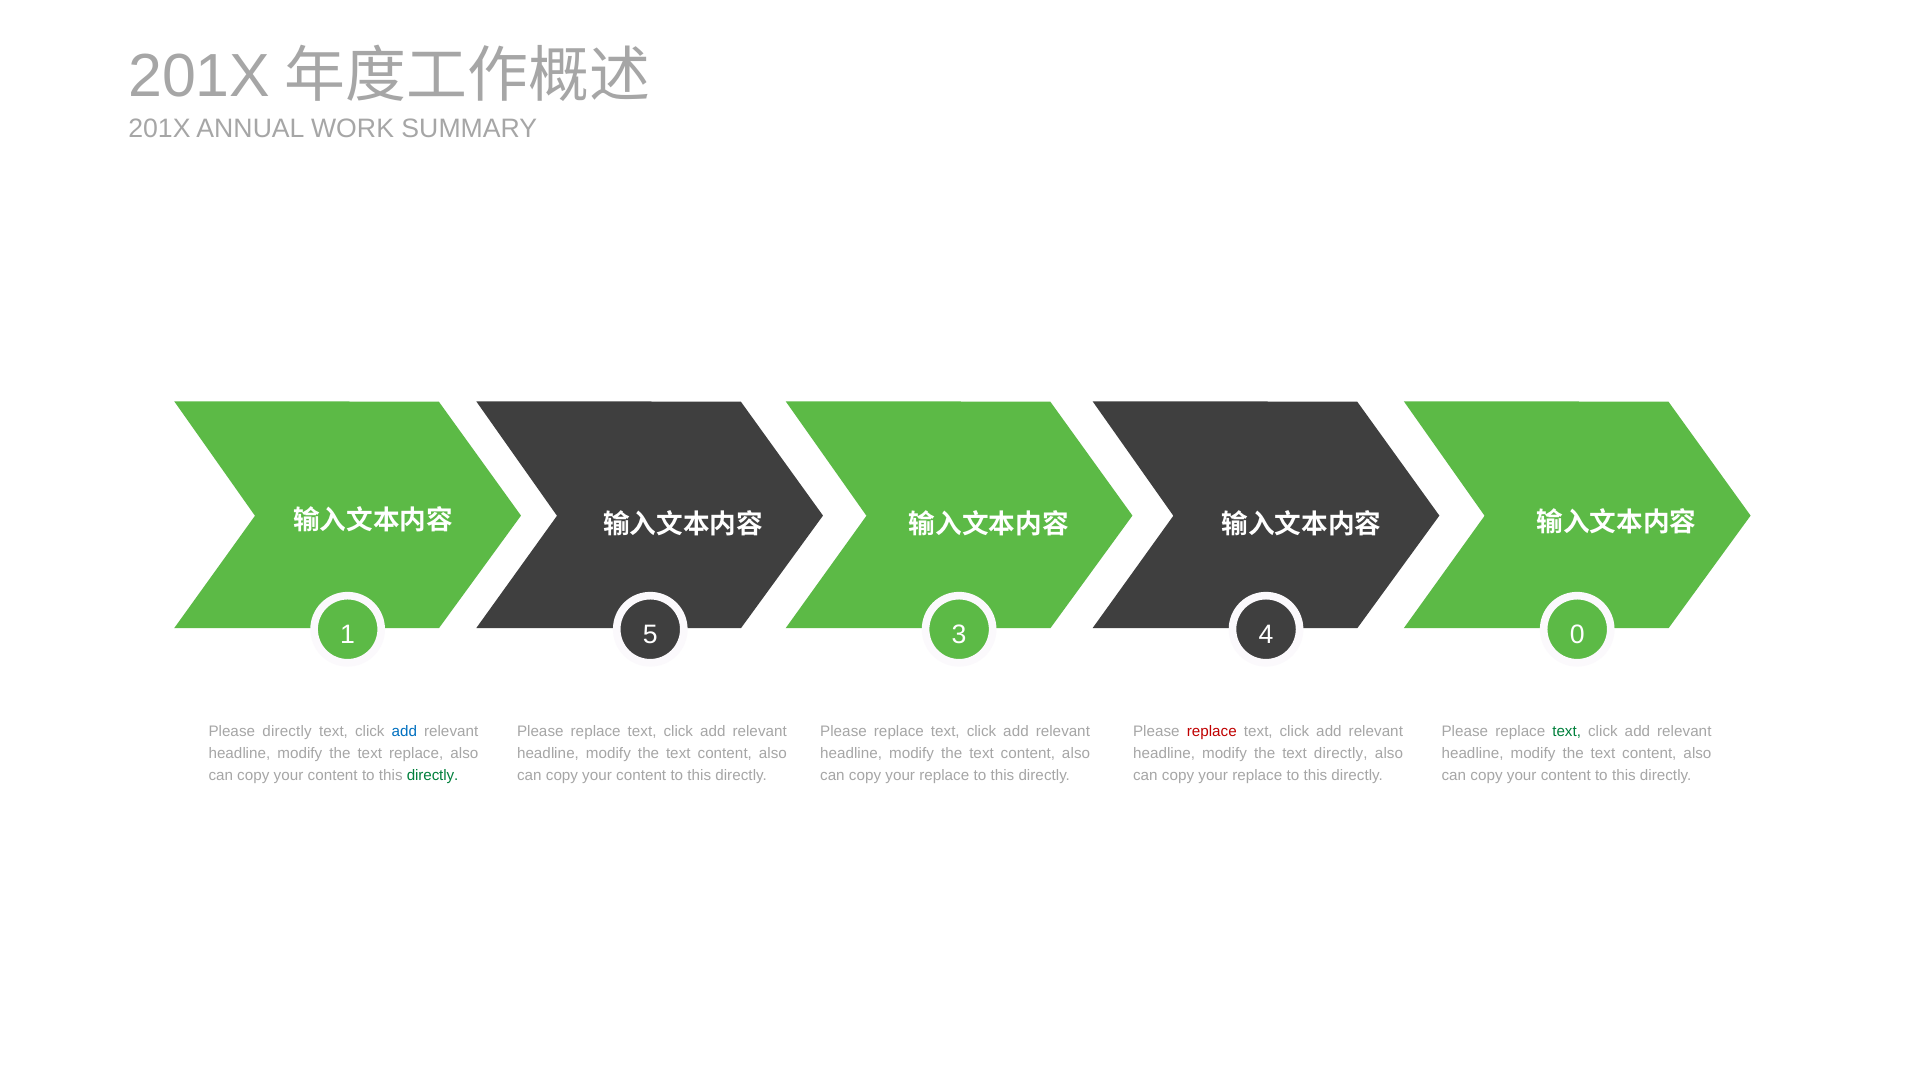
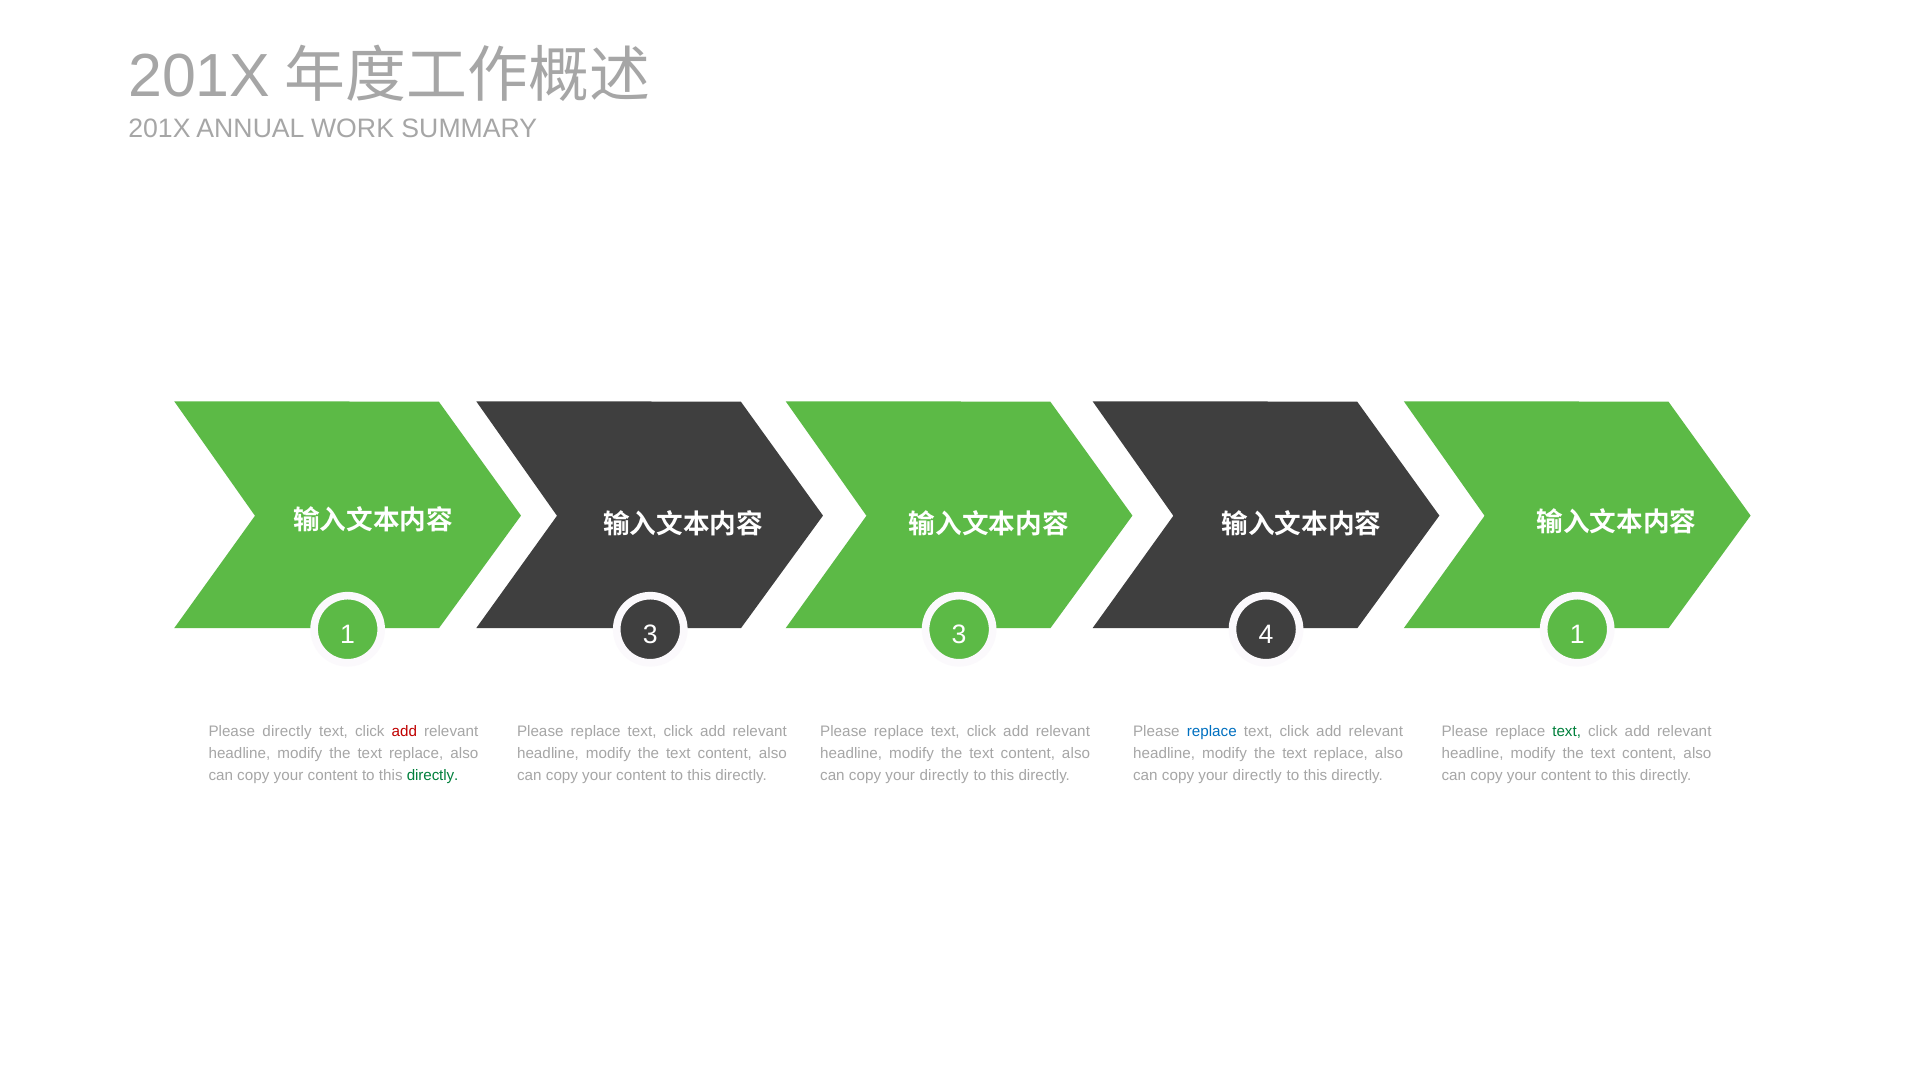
1 5: 5 -> 3
4 0: 0 -> 1
add at (404, 731) colour: blue -> red
replace at (1212, 731) colour: red -> blue
directly at (1341, 753): directly -> replace
replace at (944, 775): replace -> directly
replace at (1257, 775): replace -> directly
